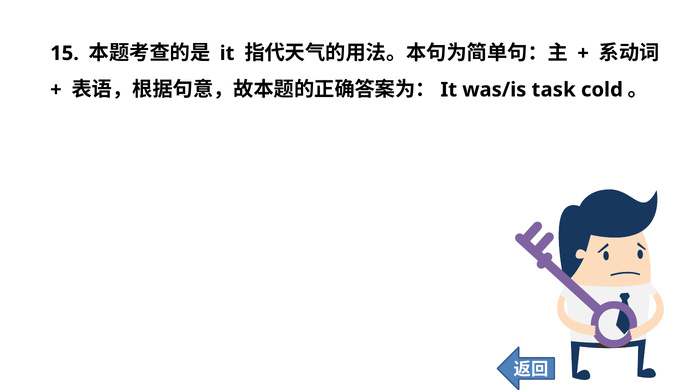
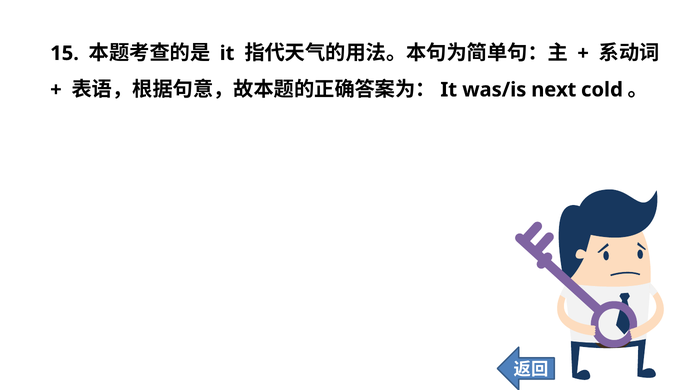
task: task -> next
